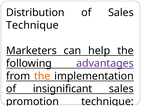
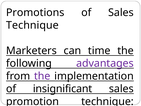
Distribution: Distribution -> Promotions
help: help -> time
the at (42, 76) colour: orange -> purple
